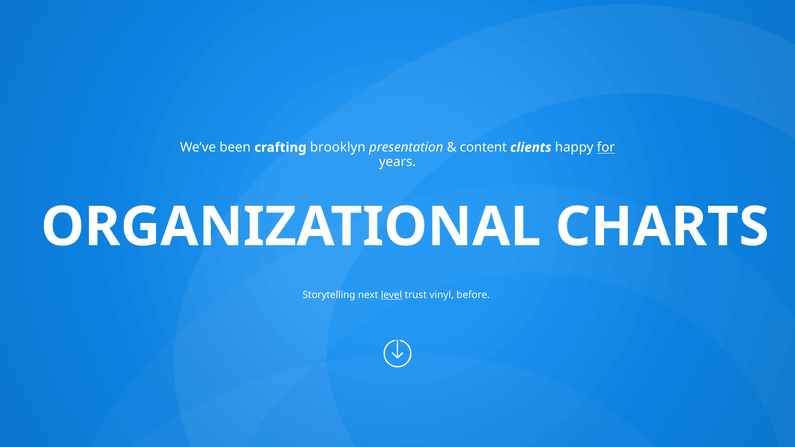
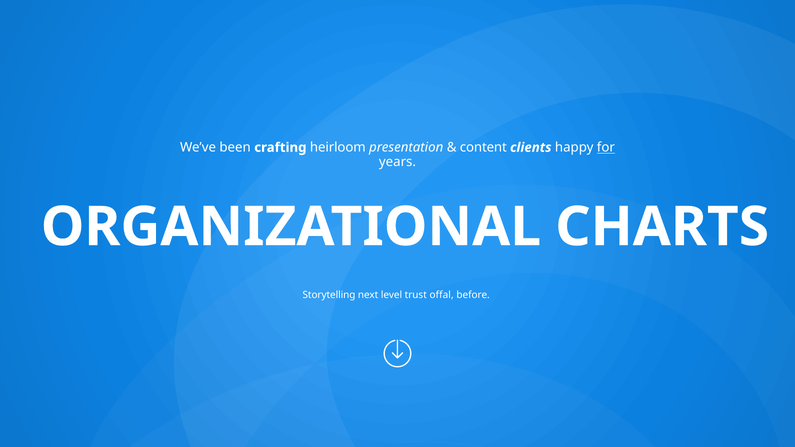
brooklyn: brooklyn -> heirloom
level underline: present -> none
vinyl: vinyl -> offal
